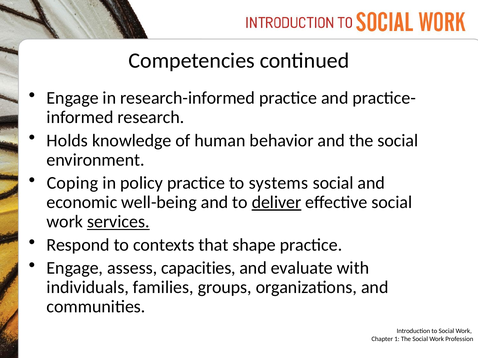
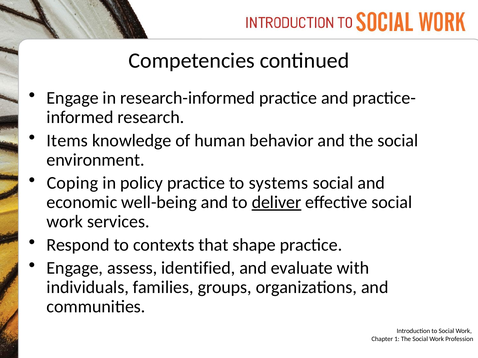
Holds: Holds -> Items
services underline: present -> none
capacities: capacities -> identified
